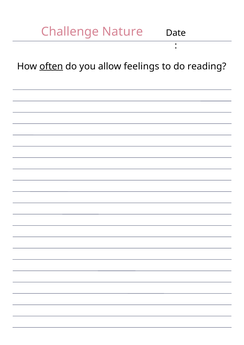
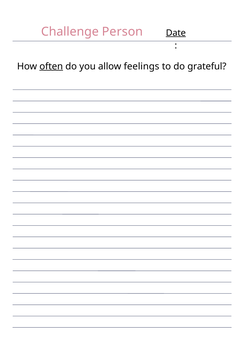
Nature: Nature -> Person
Date underline: none -> present
reading: reading -> grateful
